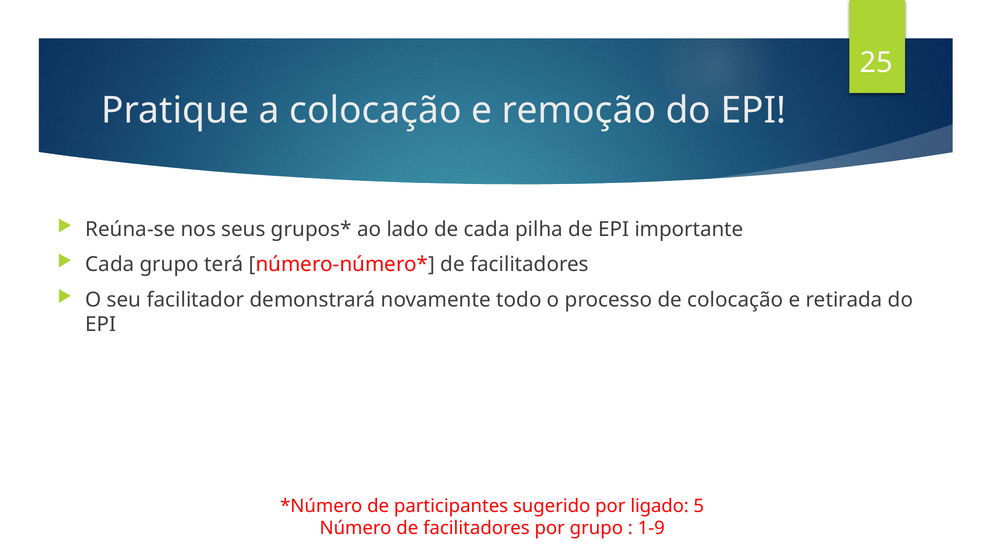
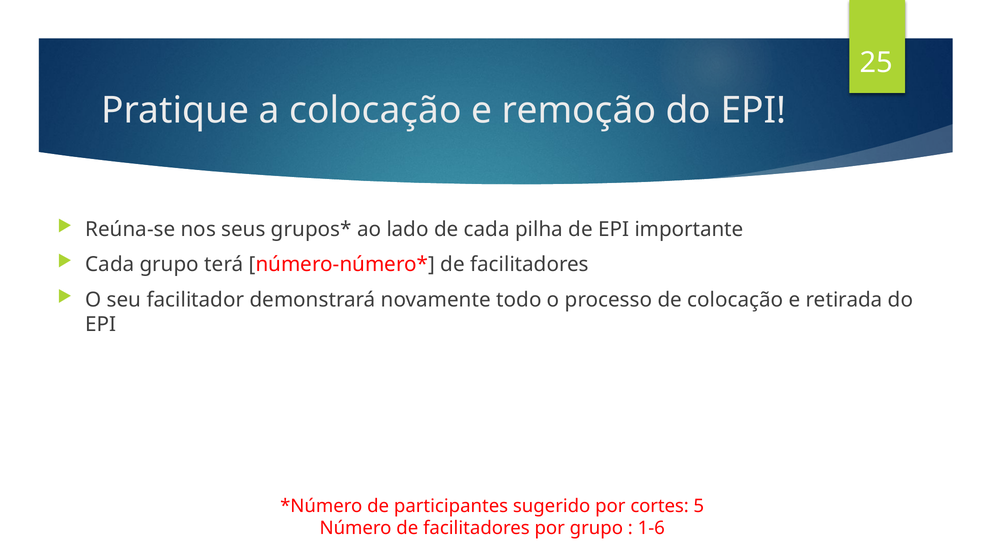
ligado: ligado -> cortes
1-9: 1-9 -> 1-6
